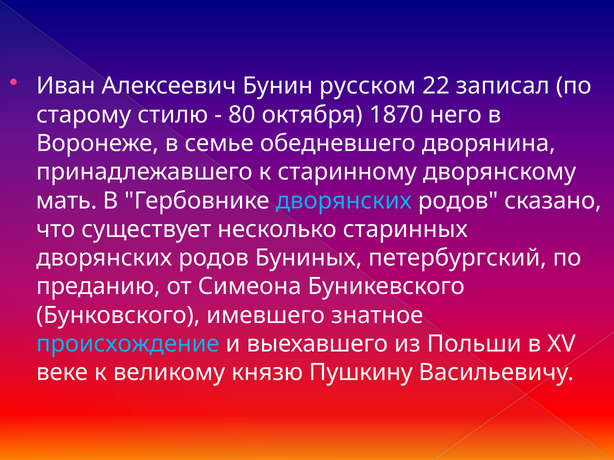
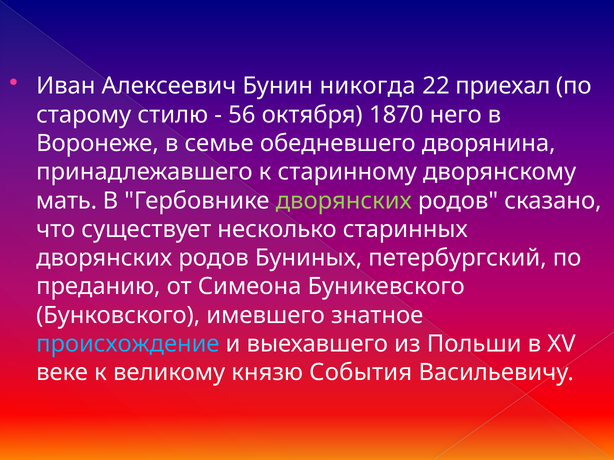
русском: русском -> никогда
записал: записал -> приехал
80: 80 -> 56
дворянских at (344, 201) colour: light blue -> light green
Пушкину: Пушкину -> События
